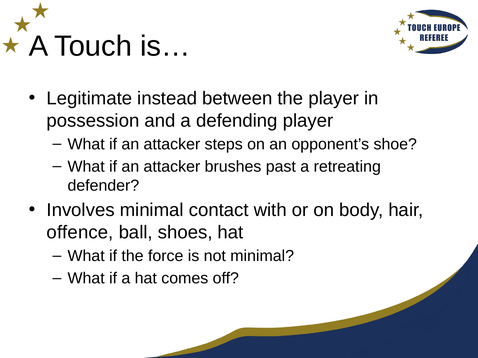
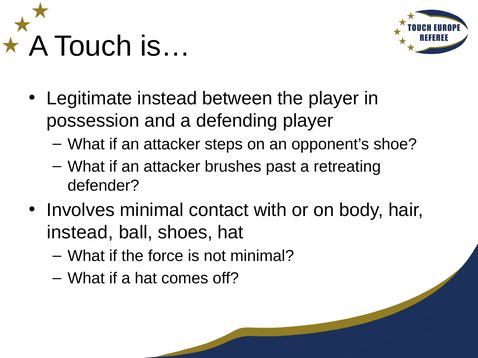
offence at (80, 233): offence -> instead
